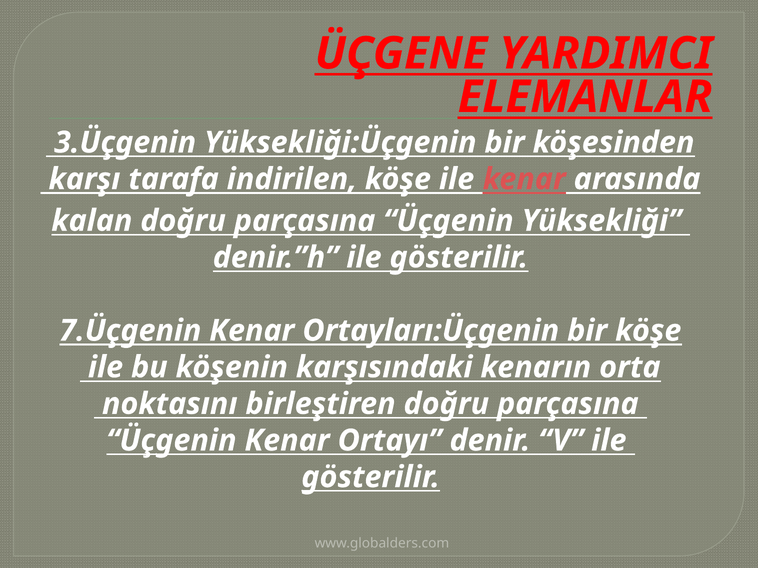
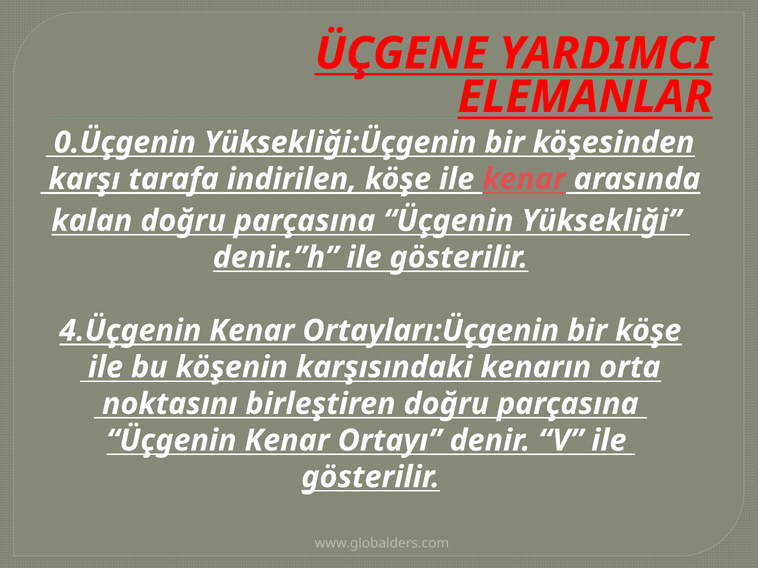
3.Üçgenin: 3.Üçgenin -> 0.Üçgenin
7.Üçgenin: 7.Üçgenin -> 4.Üçgenin
